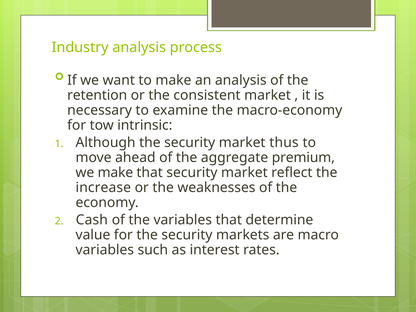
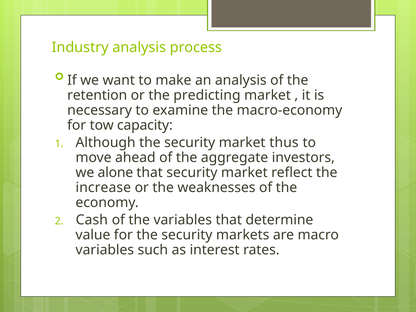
consistent: consistent -> predicting
intrinsic: intrinsic -> capacity
premium: premium -> investors
we make: make -> alone
